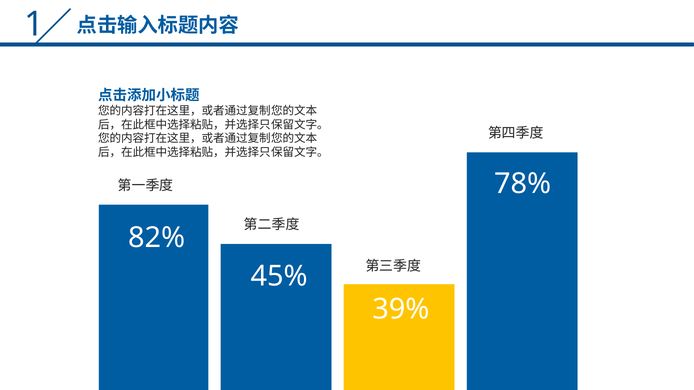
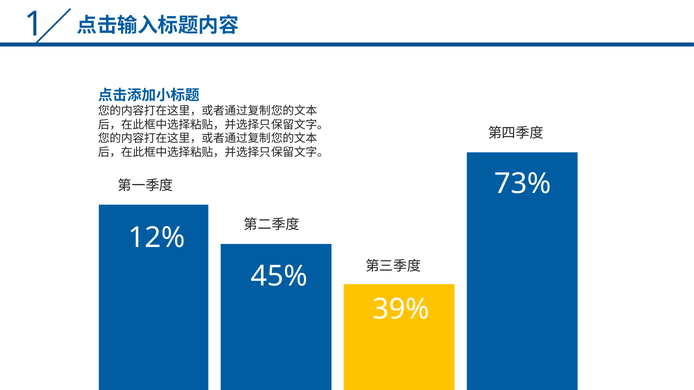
78%: 78% -> 73%
82%: 82% -> 12%
